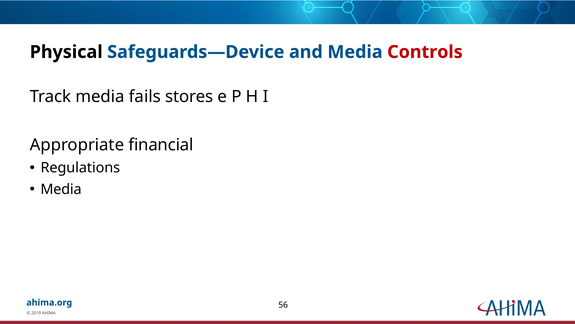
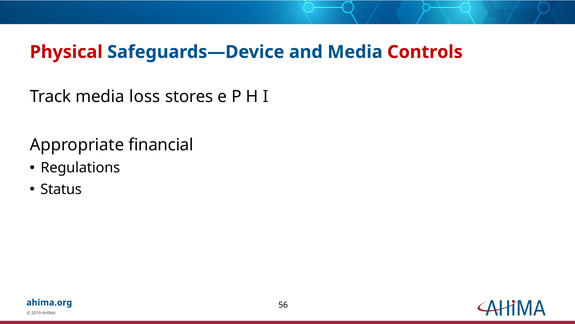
Physical colour: black -> red
fails: fails -> loss
Media at (61, 189): Media -> Status
